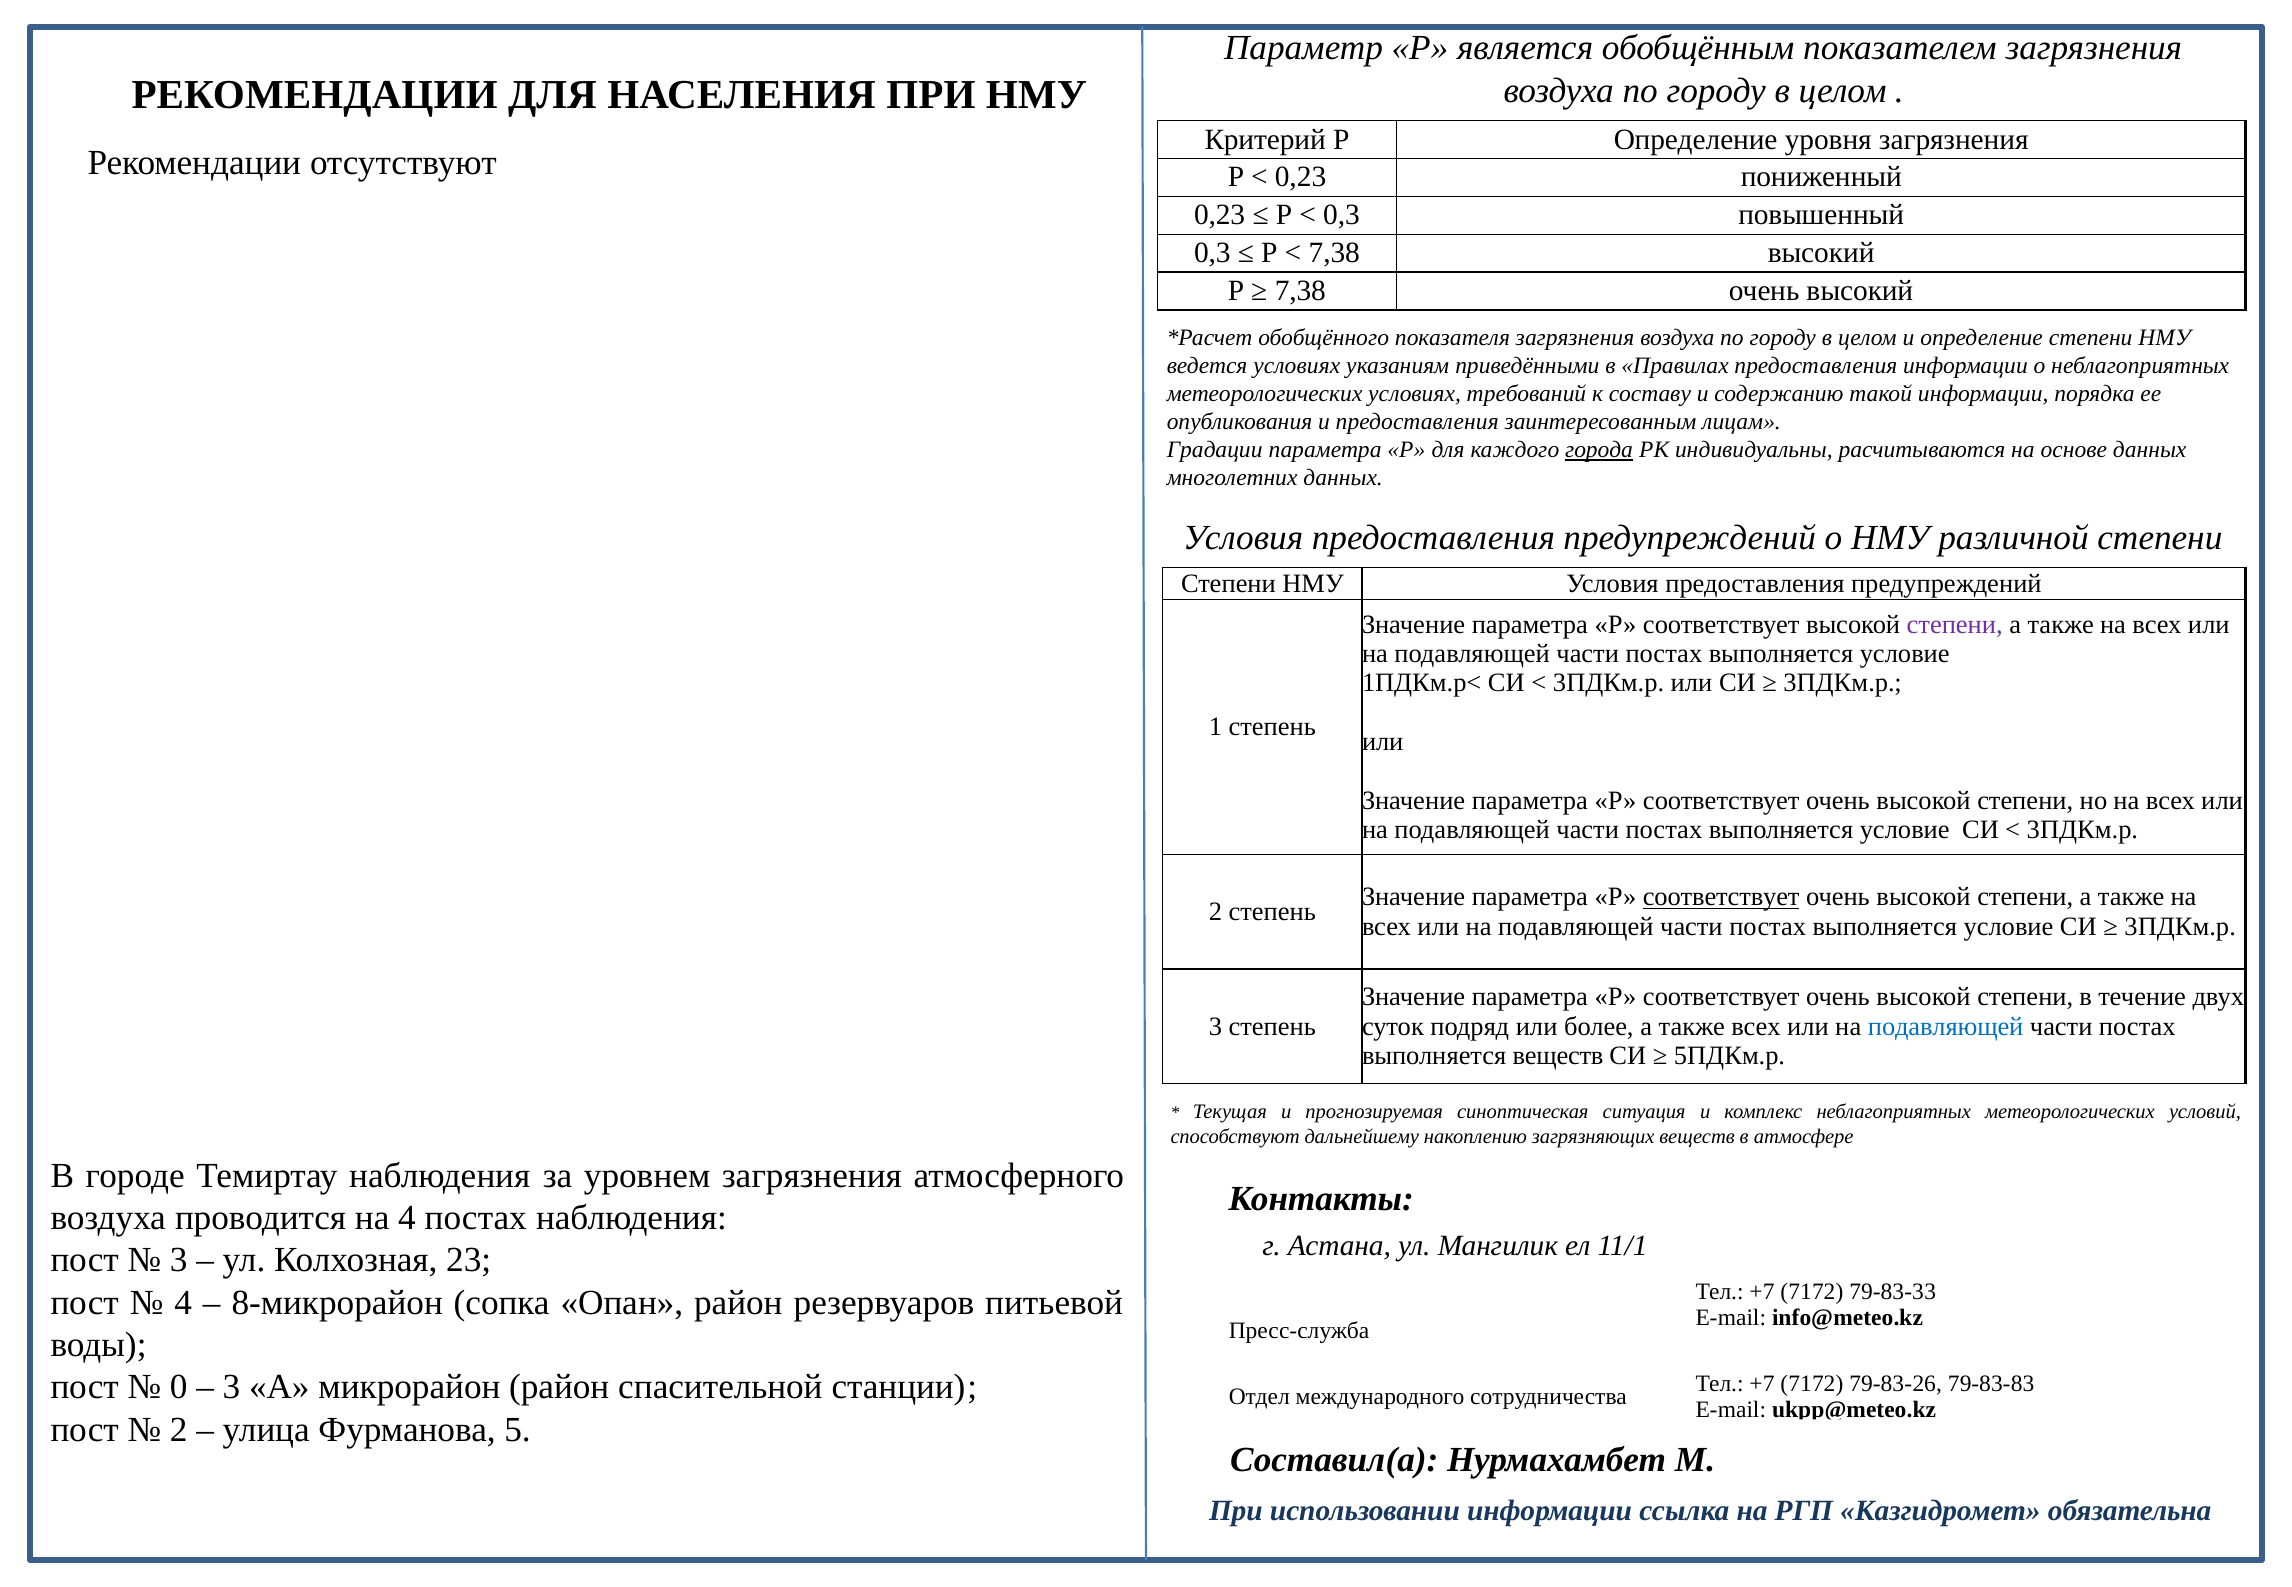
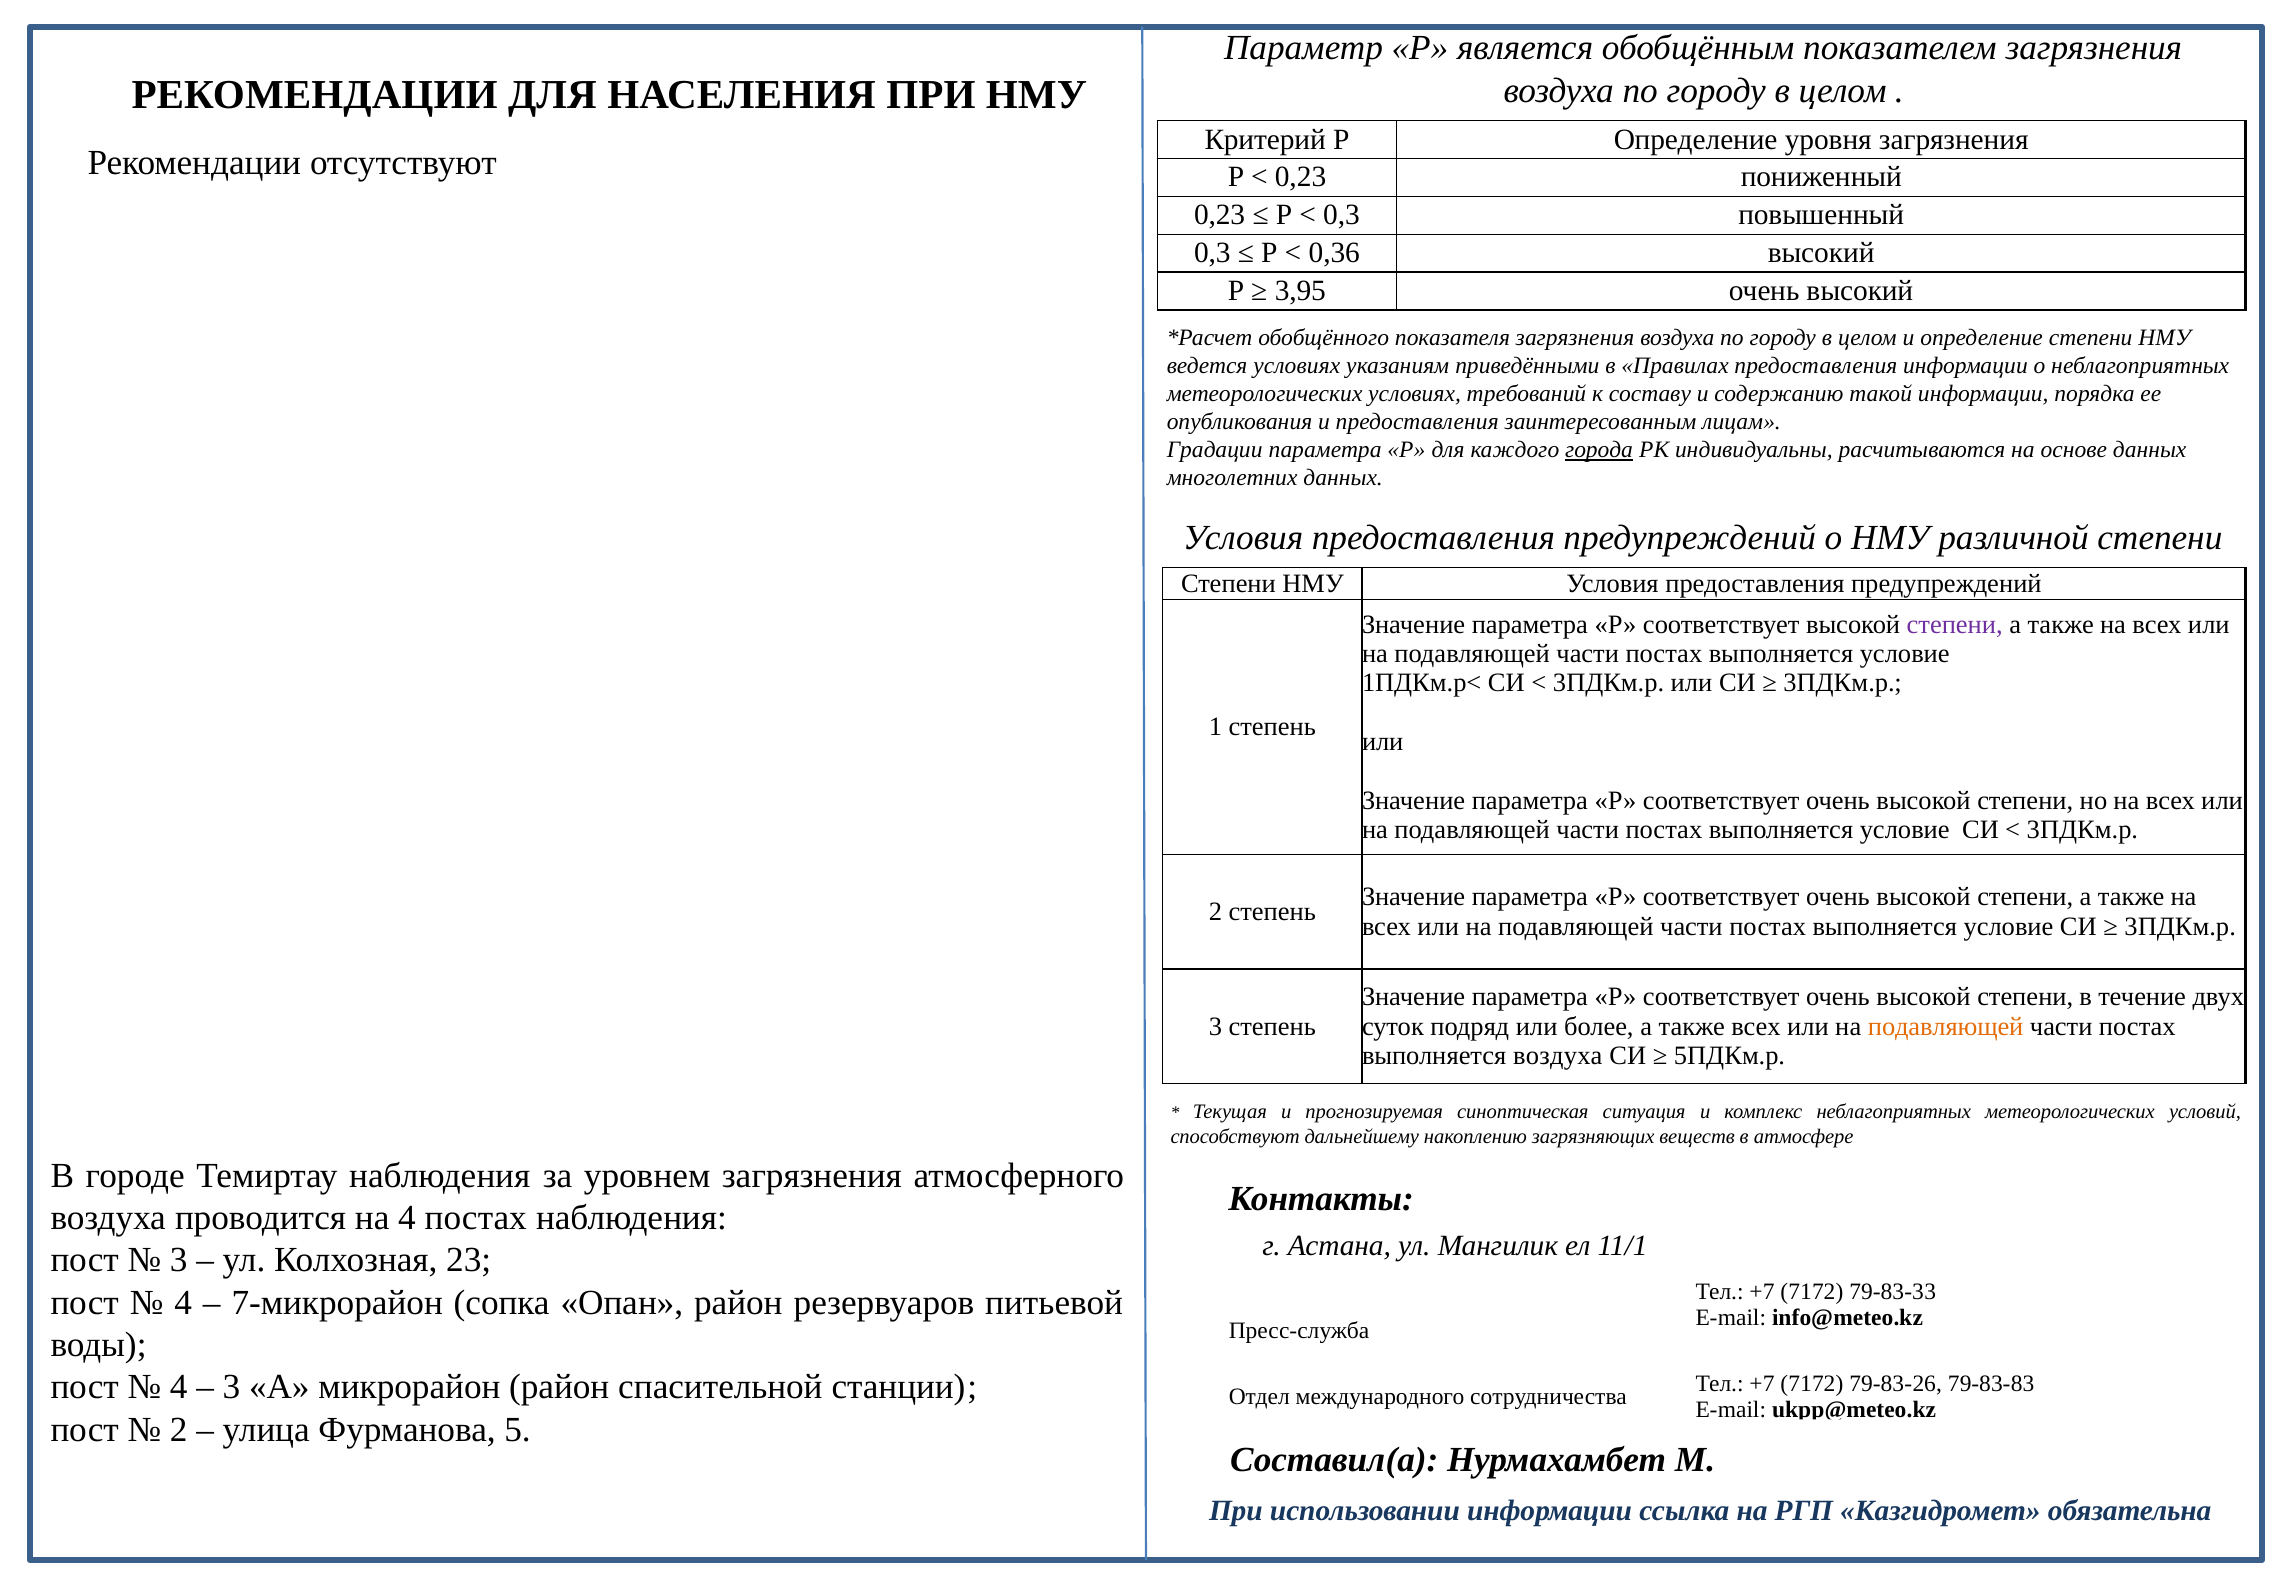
7,38 at (1334, 253): 7,38 -> 0,36
7,38 at (1300, 291): 7,38 -> 3,95
соответствует at (1721, 897) underline: present -> none
подавляющей at (1946, 1026) colour: blue -> orange
выполняется веществ: веществ -> воздуха
8-микрорайон: 8-микрорайон -> 7-микрорайон
0 at (179, 1387): 0 -> 4
